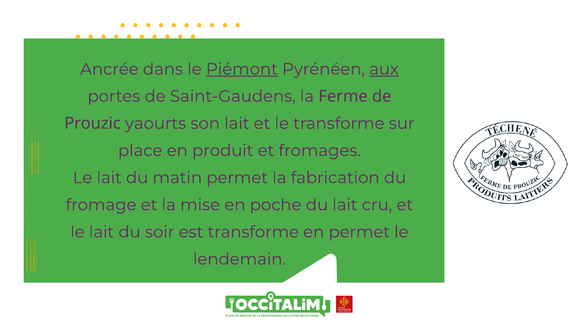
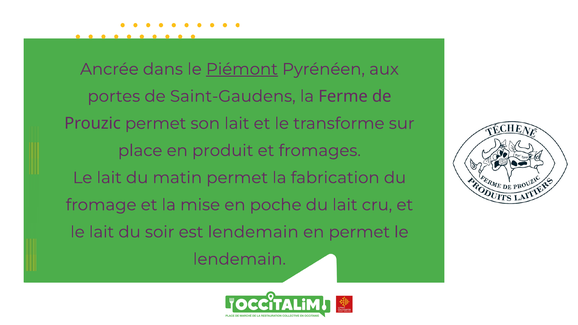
aux underline: present -> none
Prouzic yaourts: yaourts -> permet
est transforme: transforme -> lendemain
